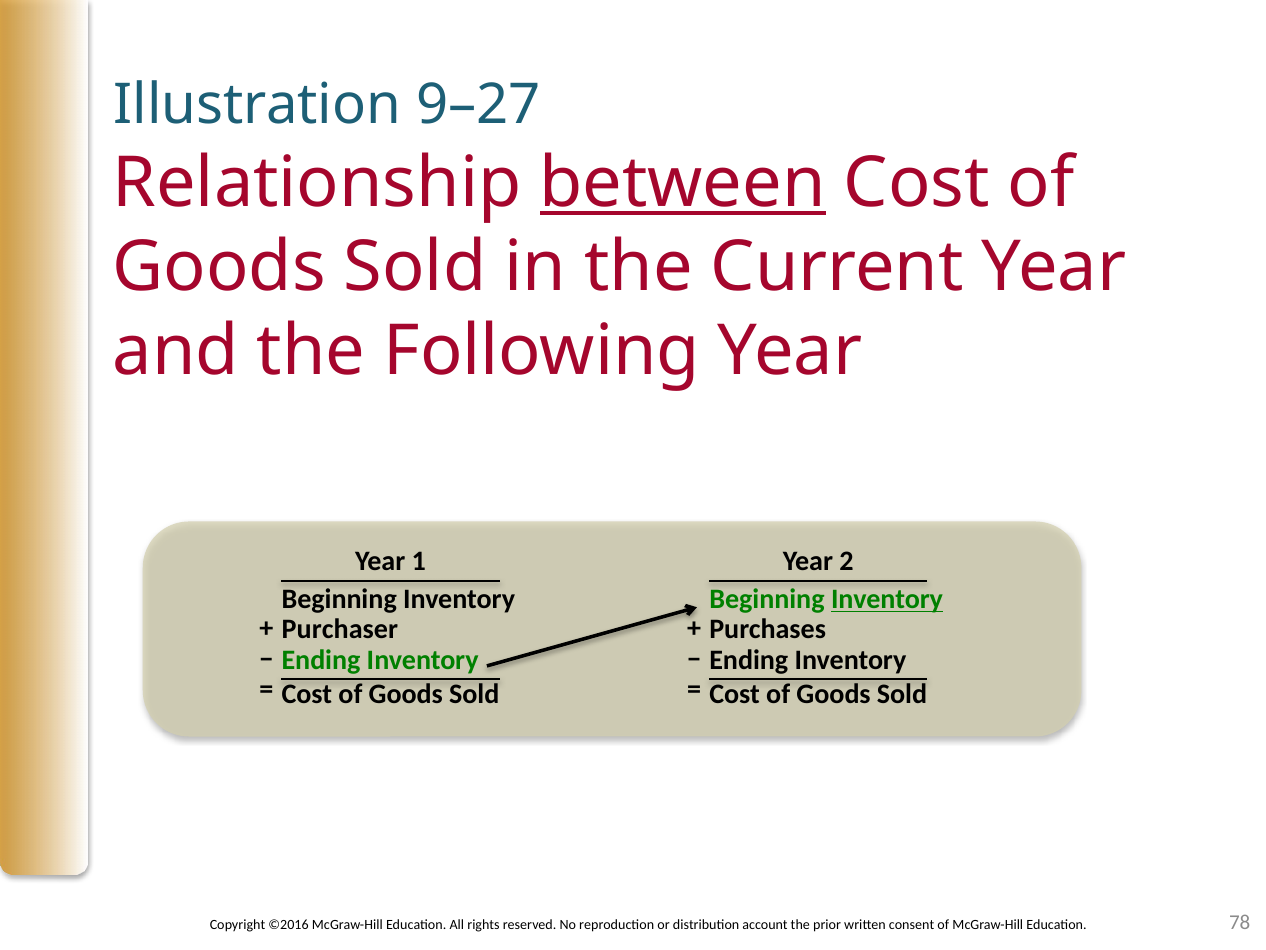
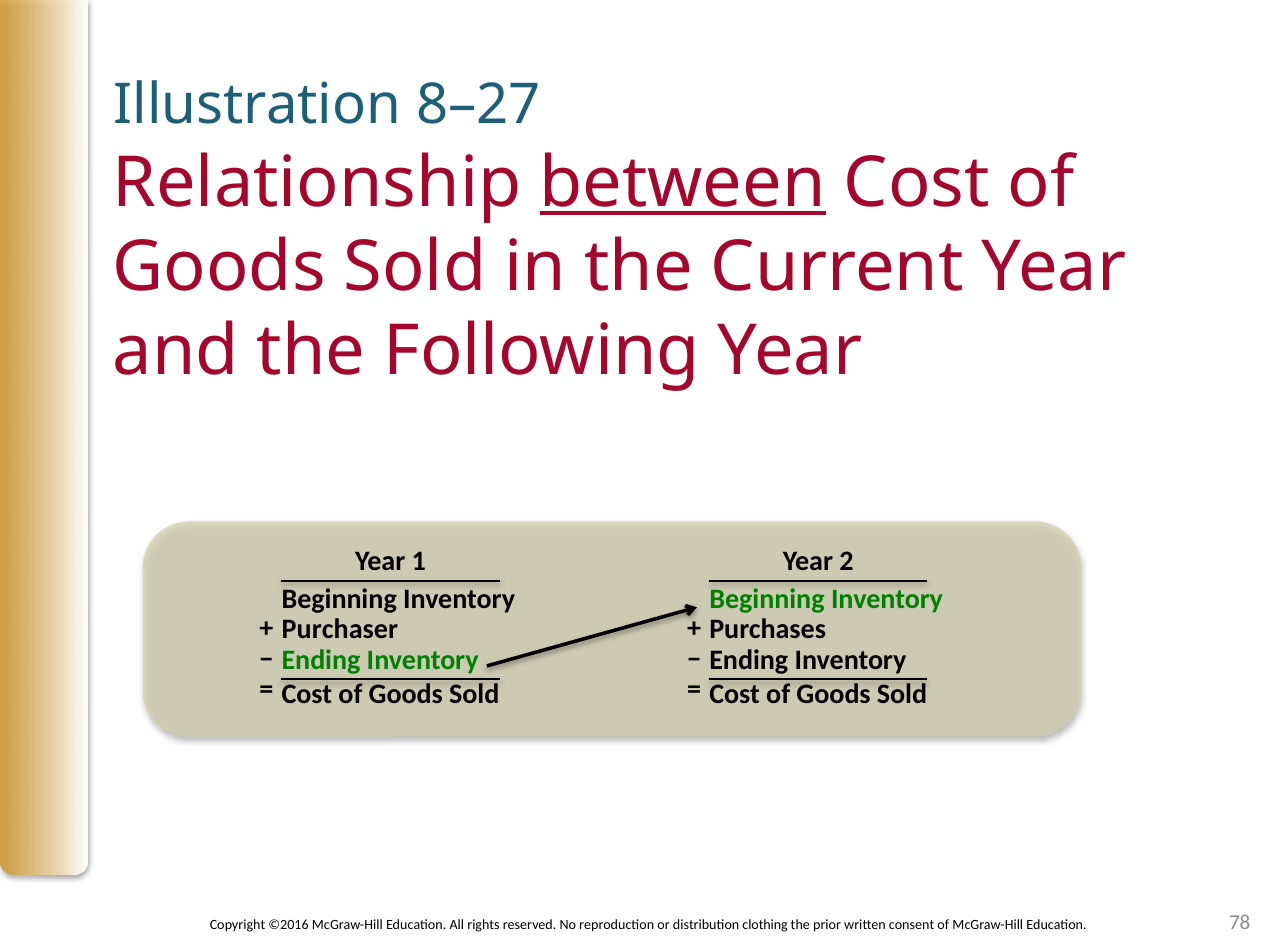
9–27: 9–27 -> 8–27
Inventory at (887, 599) underline: present -> none
account: account -> clothing
